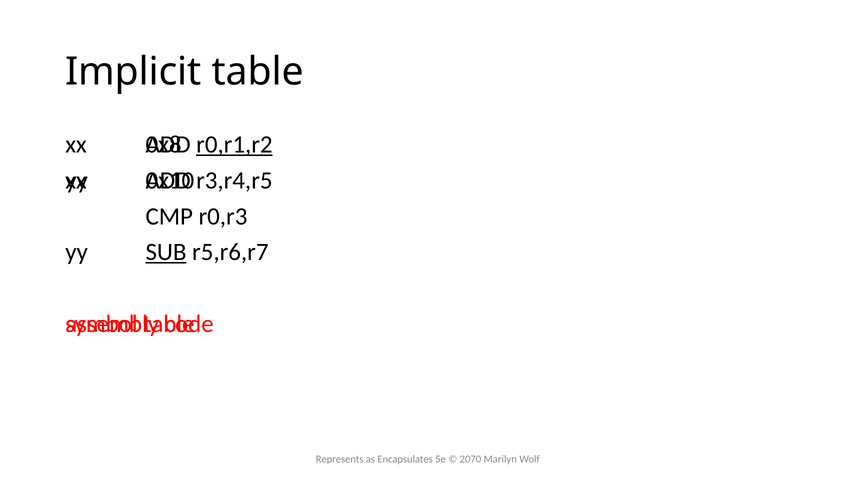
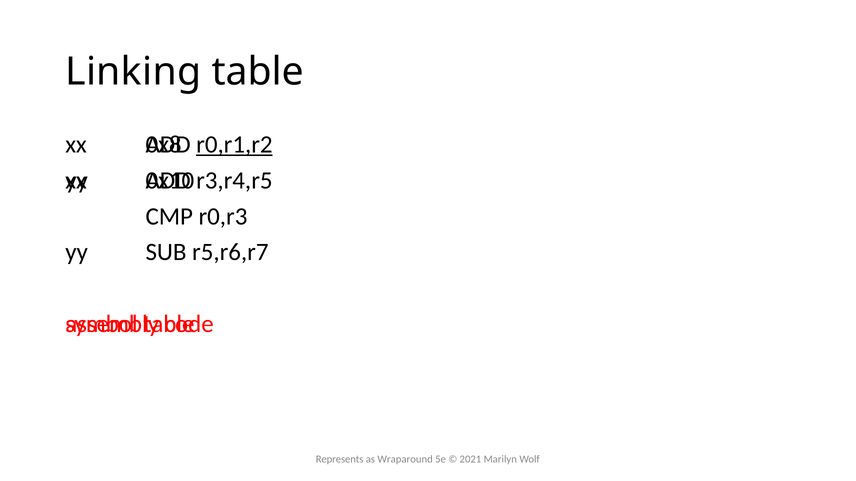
Implicit: Implicit -> Linking
SUB underline: present -> none
Encapsulates: Encapsulates -> Wraparound
2070: 2070 -> 2021
